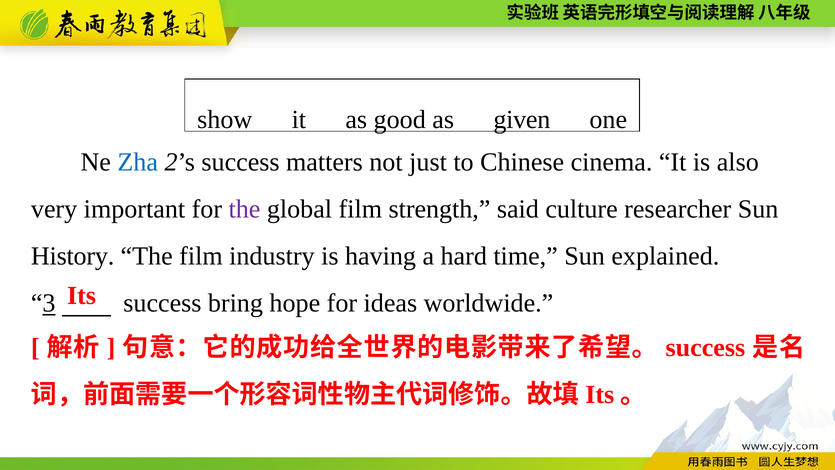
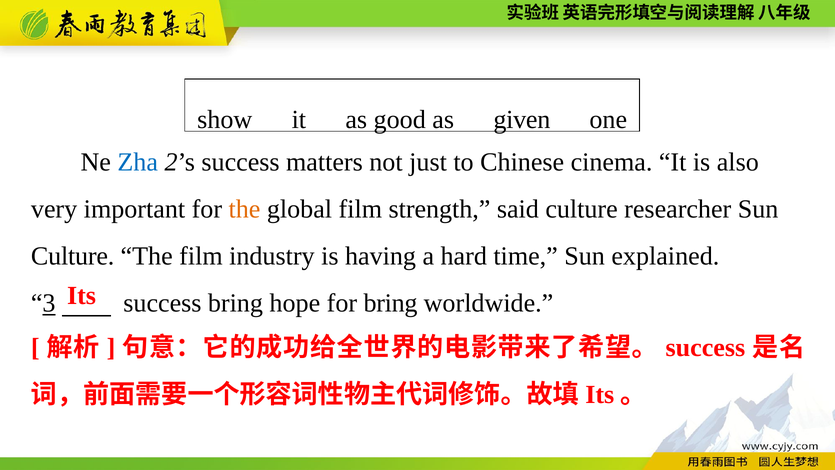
the at (245, 209) colour: purple -> orange
History at (73, 256): History -> Culture
for ideas: ideas -> bring
